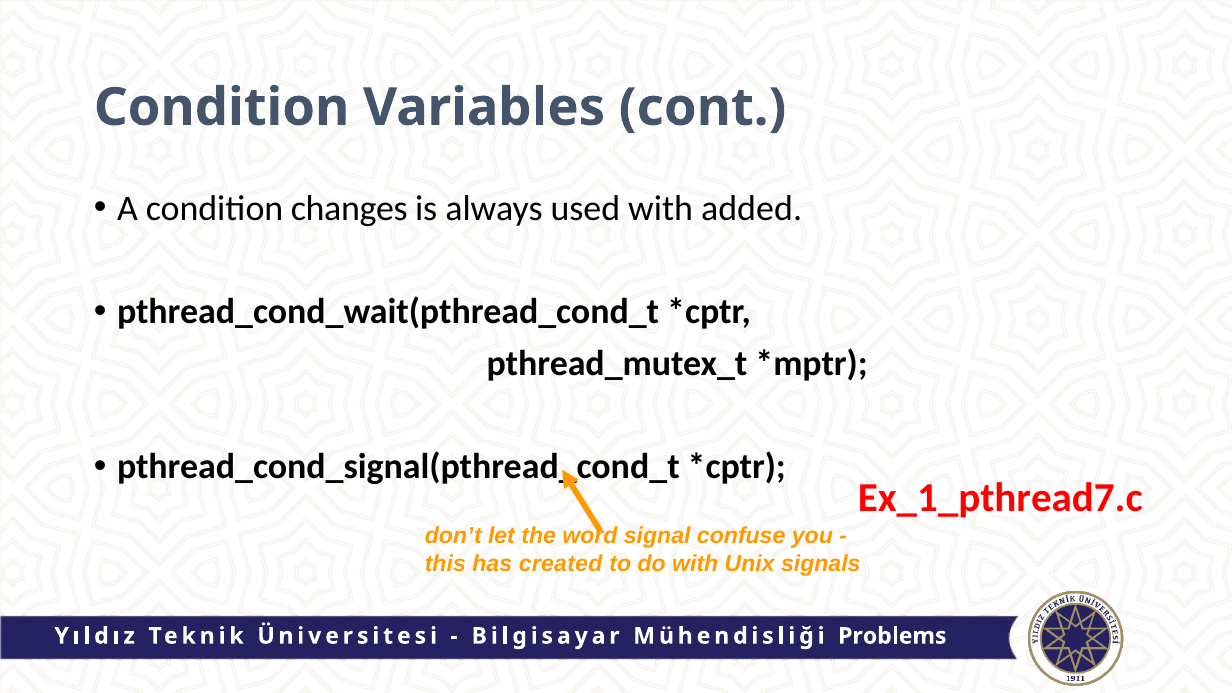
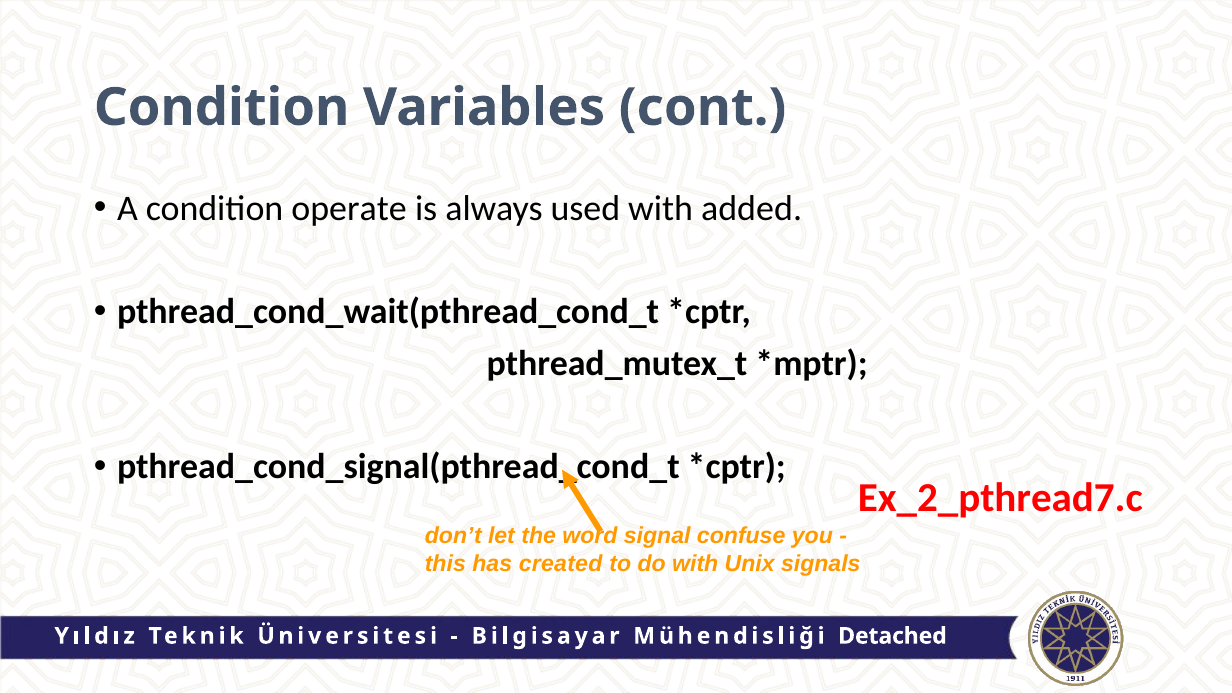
changes: changes -> operate
Ex_1_pthread7.c: Ex_1_pthread7.c -> Ex_2_pthread7.c
Problems: Problems -> Detached
